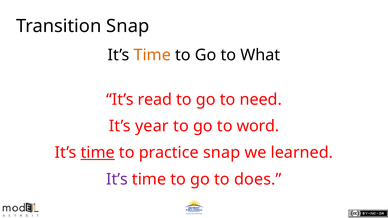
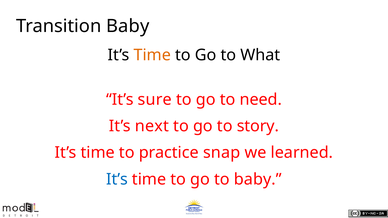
Transition Snap: Snap -> Baby
read: read -> sure
year: year -> next
word: word -> story
time at (98, 153) underline: present -> none
It’s at (117, 179) colour: purple -> blue
to does: does -> baby
